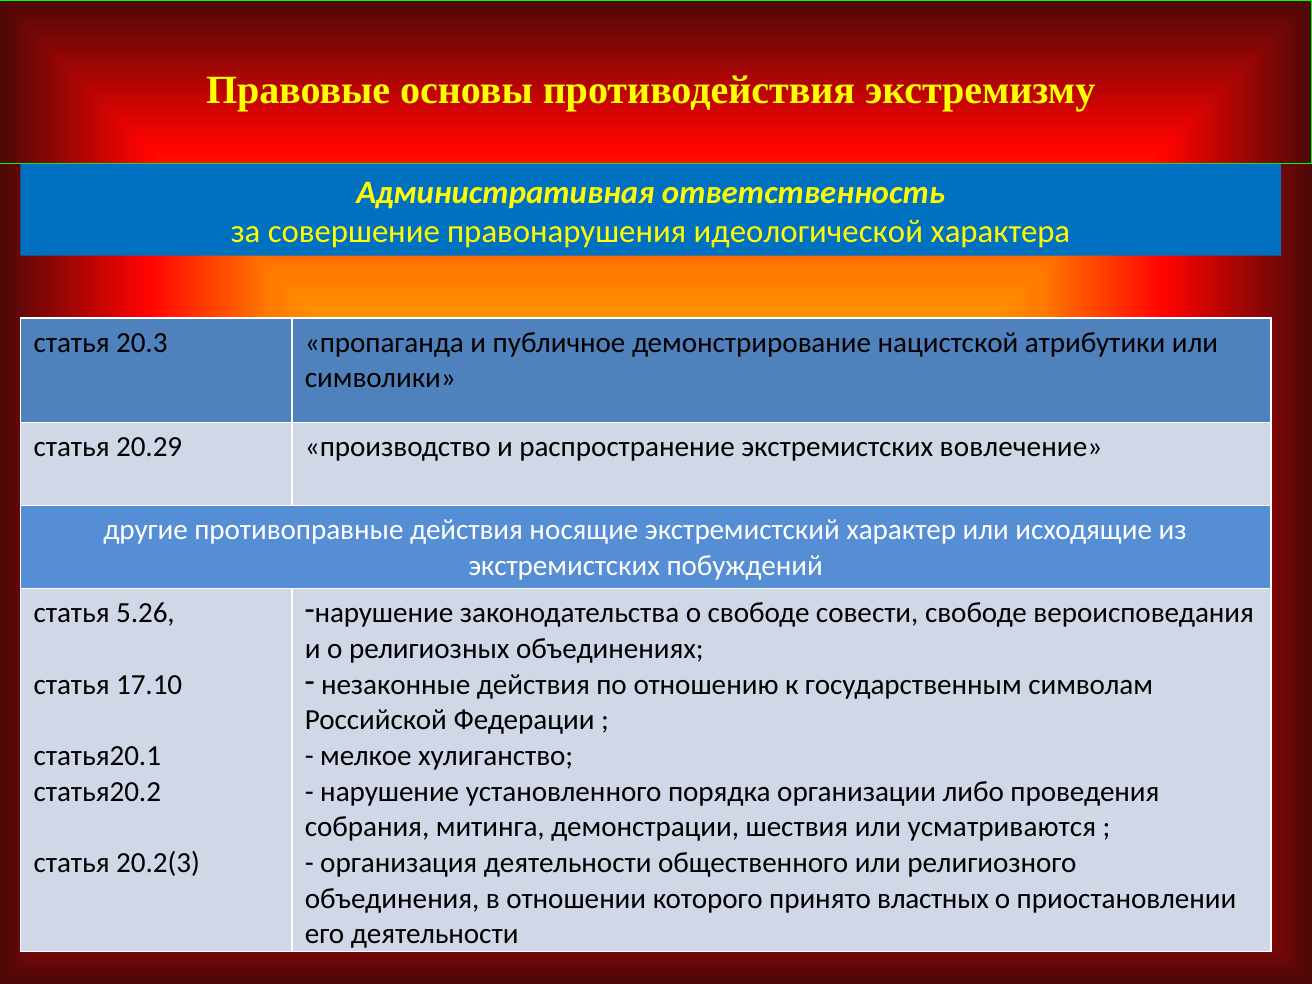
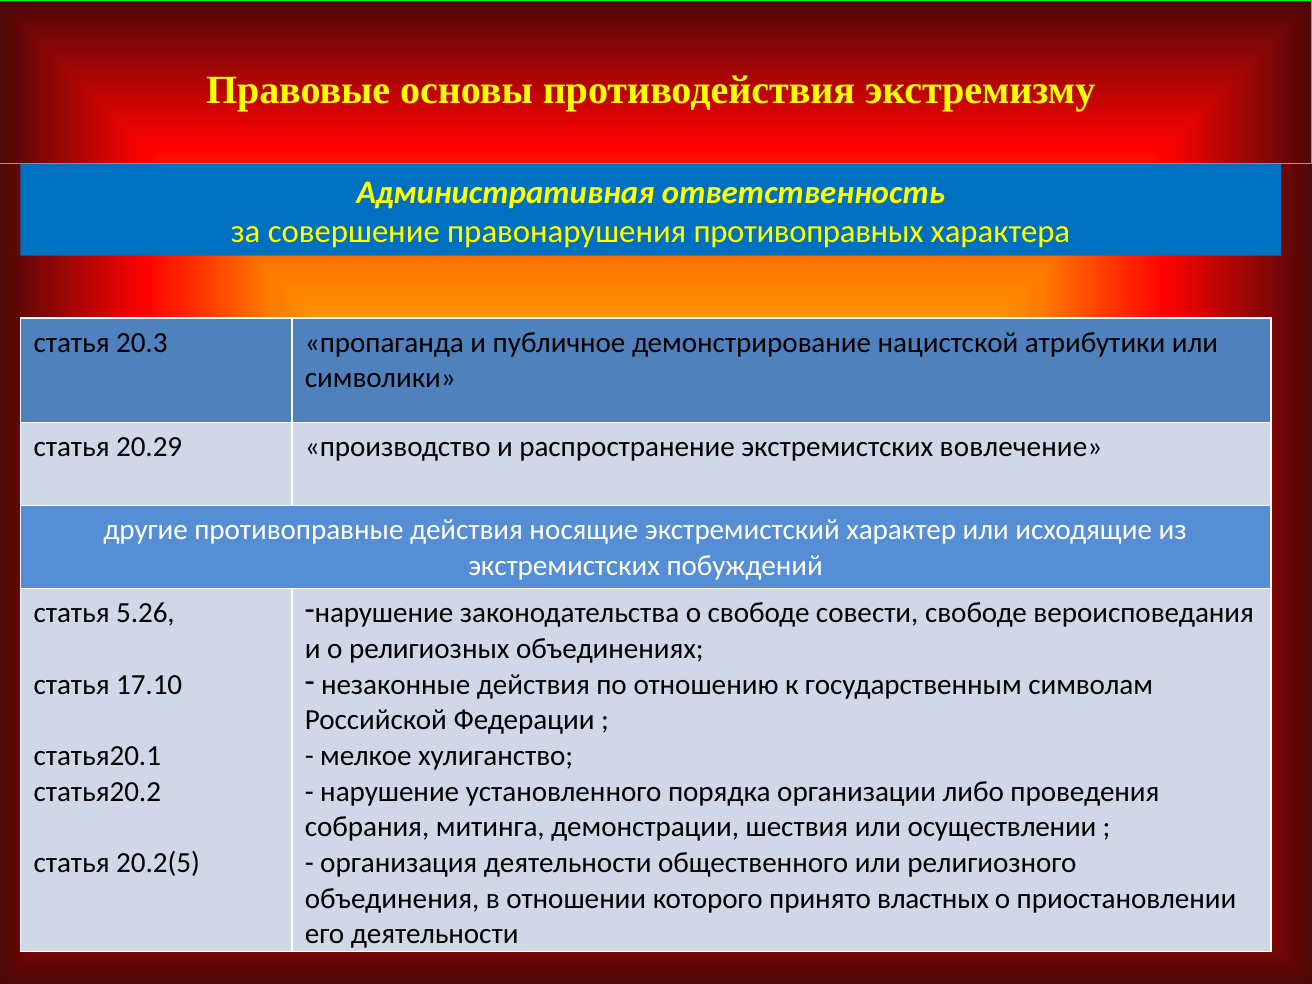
идеологической: идеологической -> противоправных
усматриваются: усматриваются -> осуществлении
20.2(3: 20.2(3 -> 20.2(5
